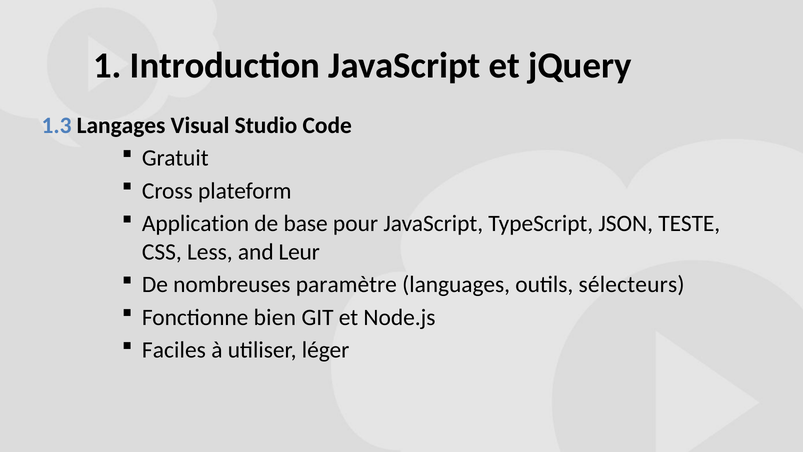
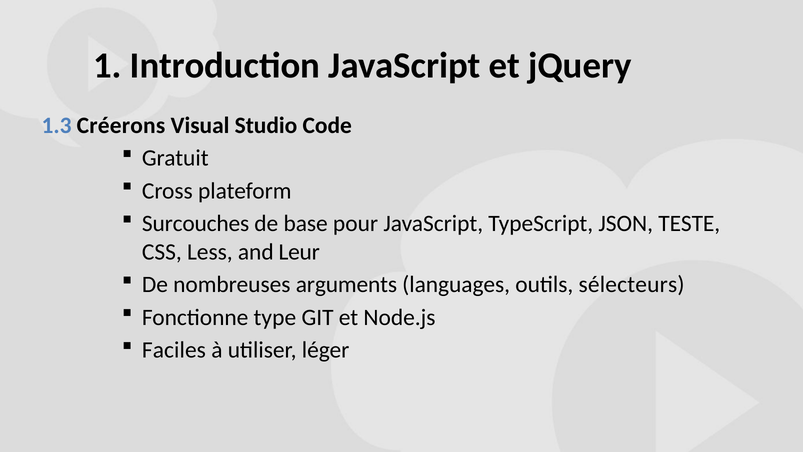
Langages: Langages -> Créerons
Application: Application -> Surcouches
paramètre: paramètre -> arguments
bien: bien -> type
